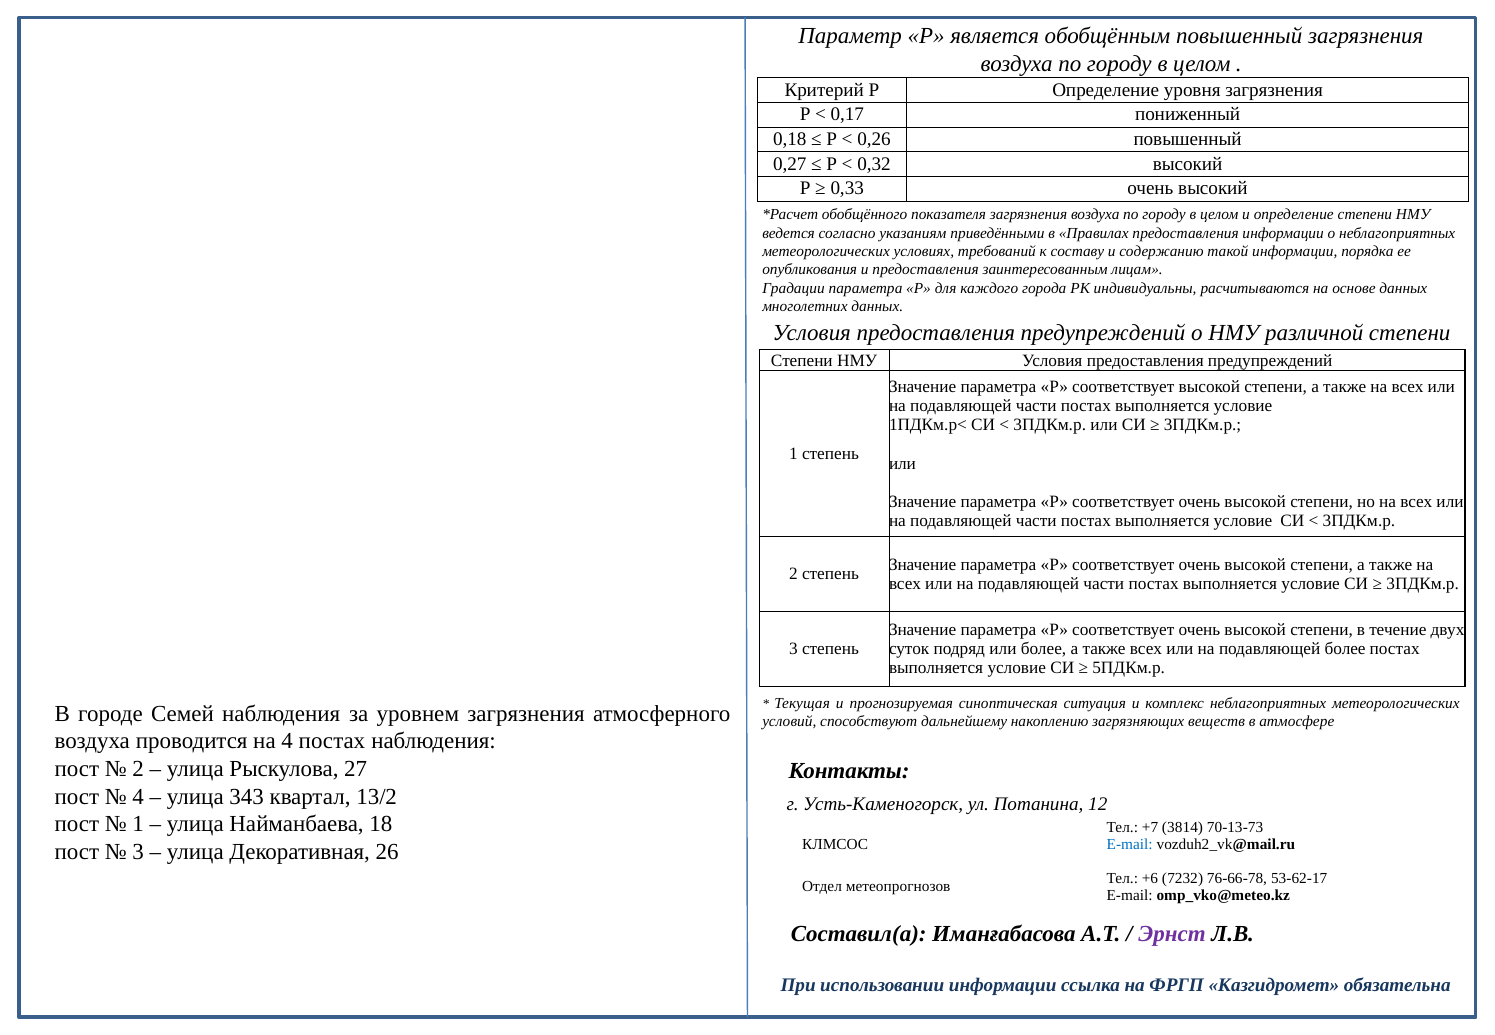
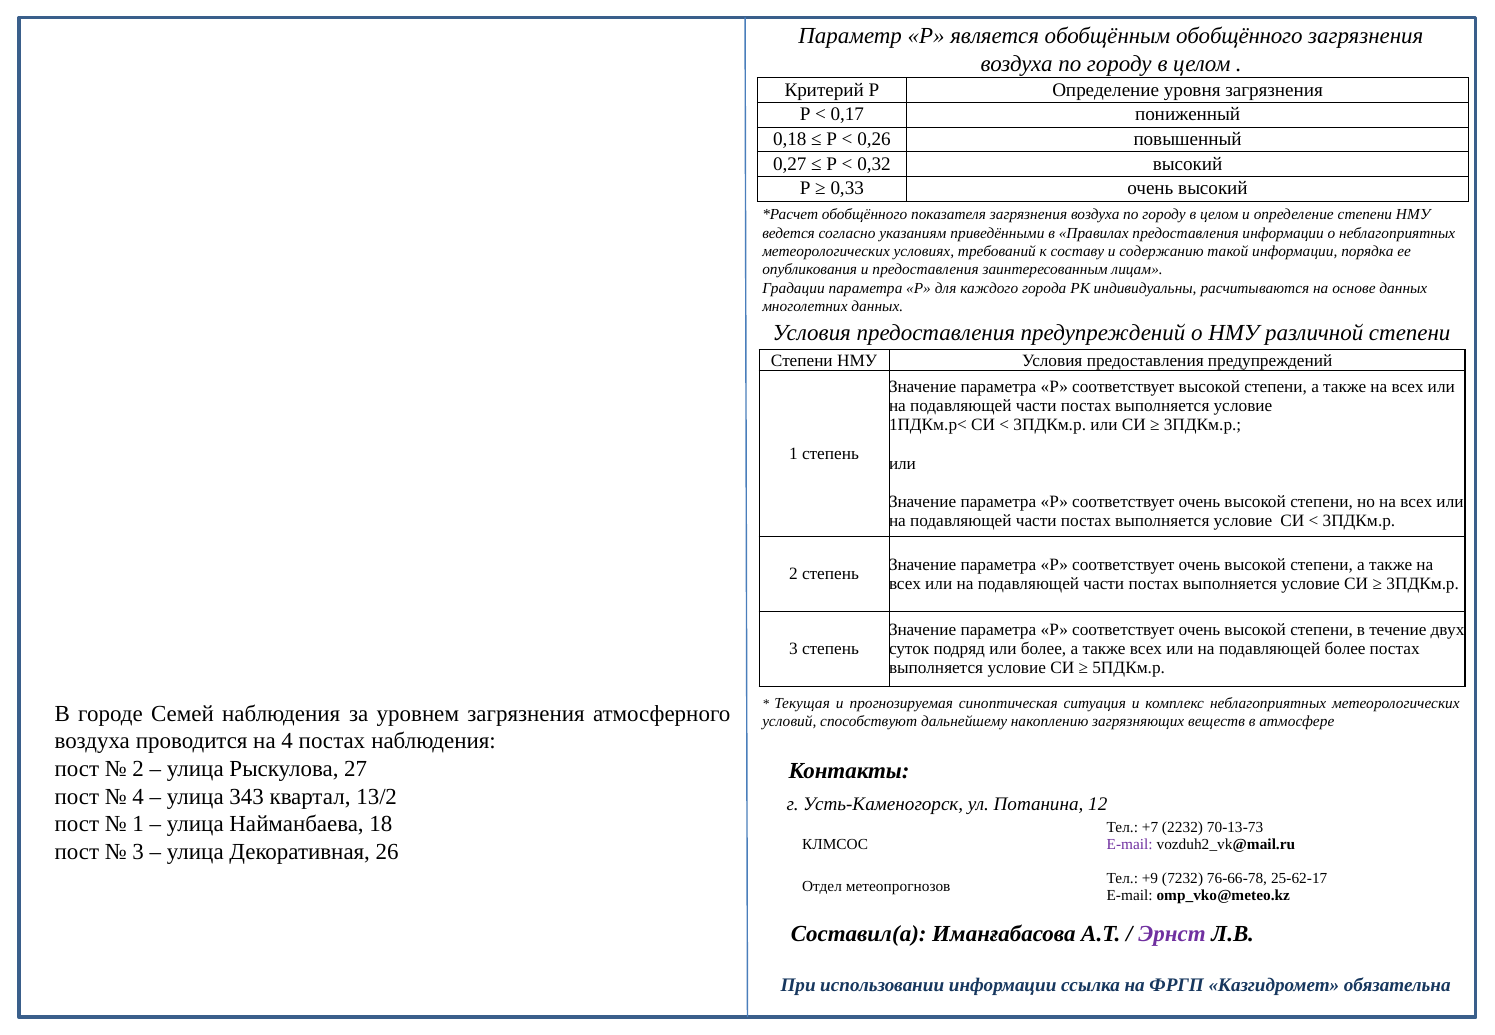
обобщённым повышенный: повышенный -> обобщённого
3814: 3814 -> 2232
E-mail at (1130, 844) colour: blue -> purple
+6: +6 -> +9
53-62-17: 53-62-17 -> 25-62-17
